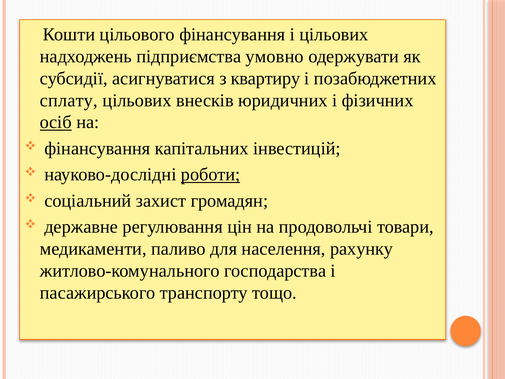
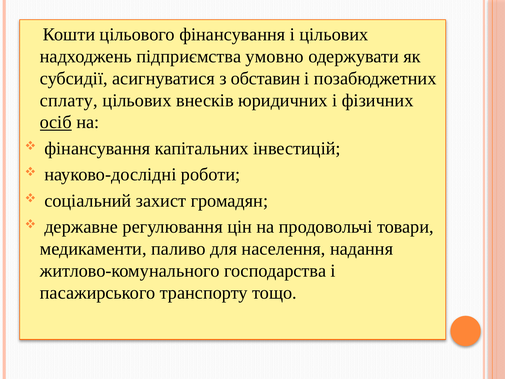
квартиру: квартиру -> обставин
роботи underline: present -> none
рахунку: рахунку -> надання
